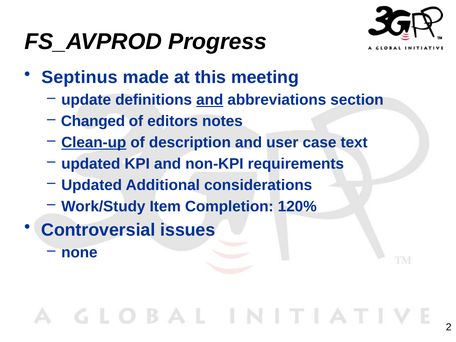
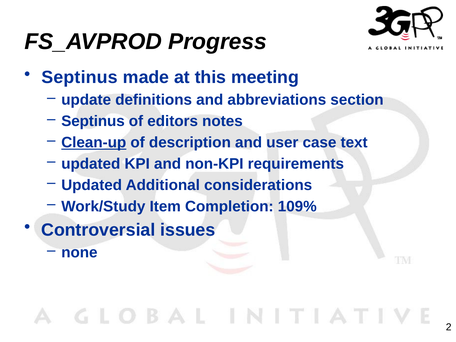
and at (210, 100) underline: present -> none
Changed at (93, 121): Changed -> Septinus
120%: 120% -> 109%
